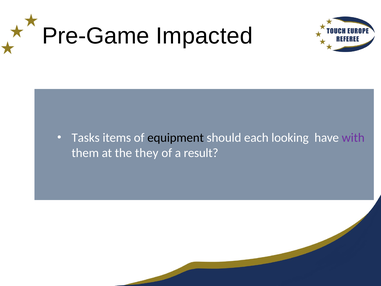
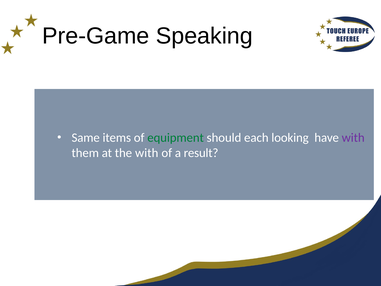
Impacted: Impacted -> Speaking
Tasks: Tasks -> Same
equipment colour: black -> green
the they: they -> with
